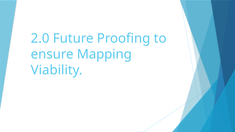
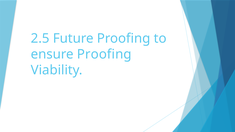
2.0: 2.0 -> 2.5
ensure Mapping: Mapping -> Proofing
